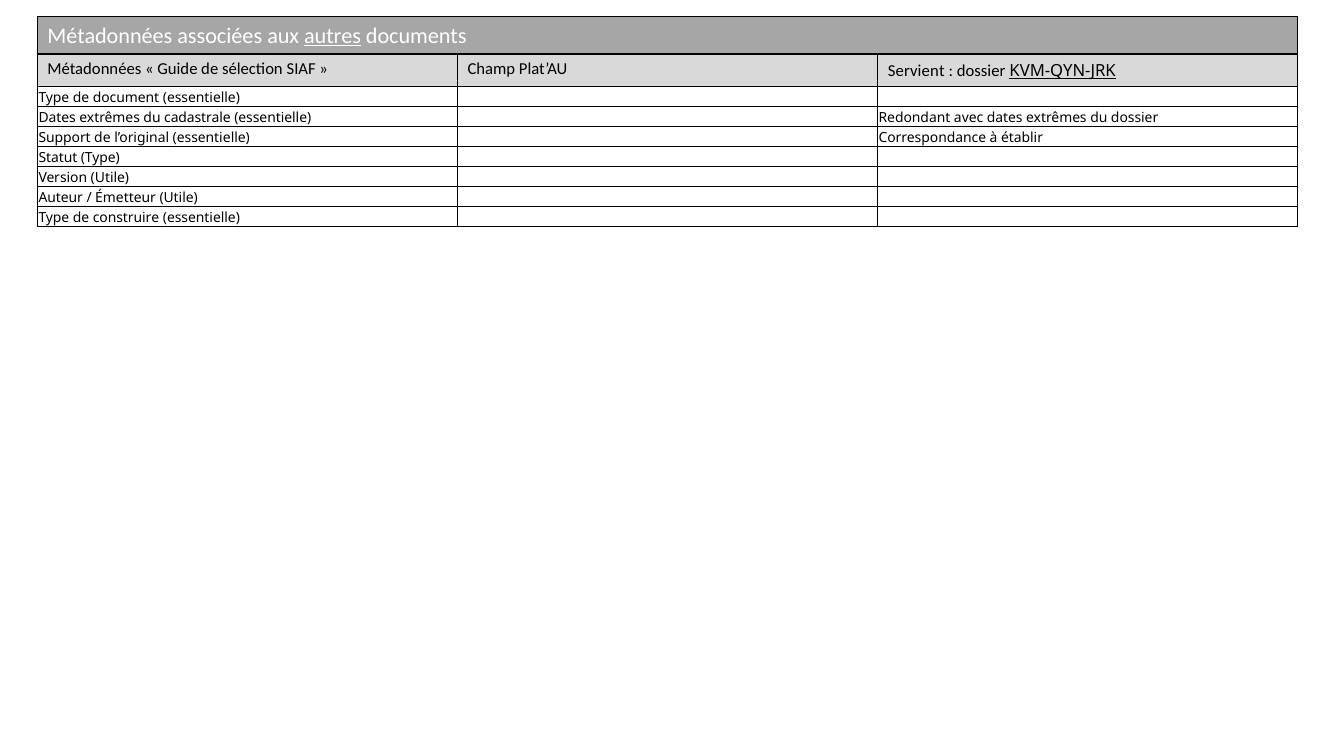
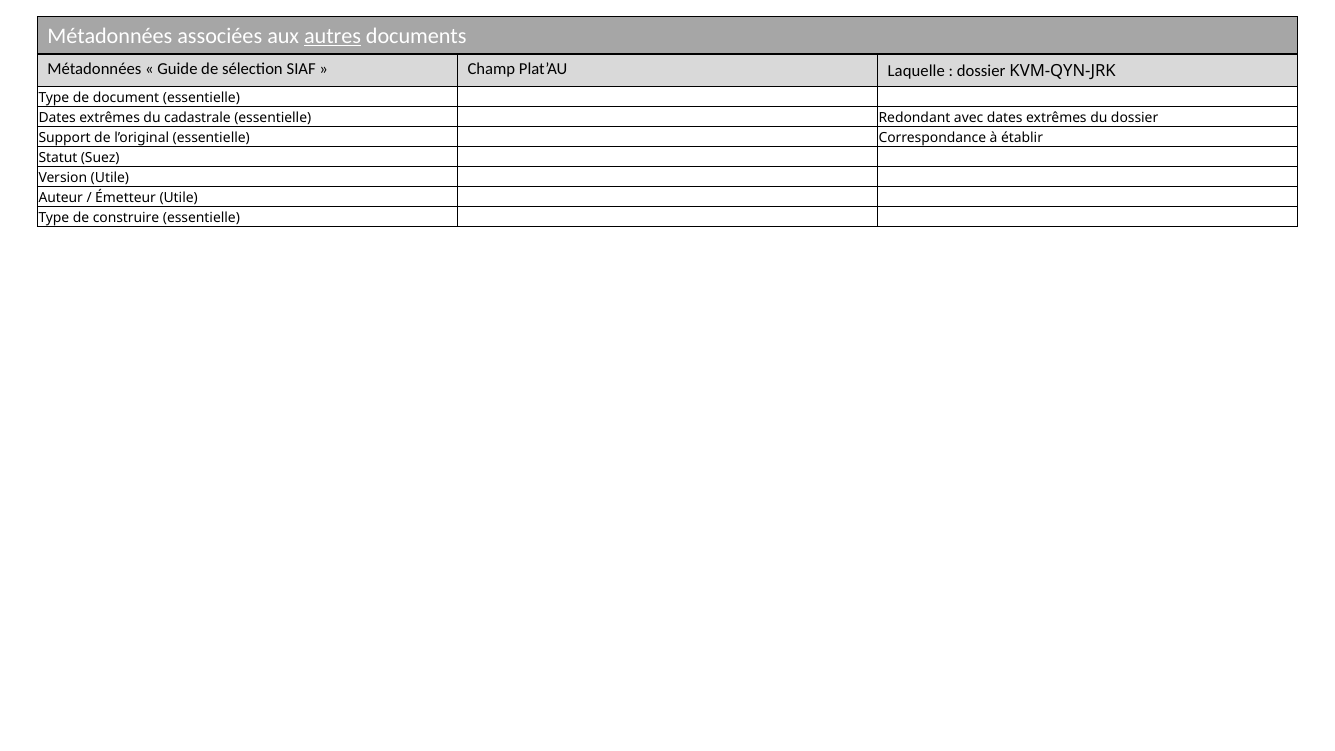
Servient: Servient -> Laquelle
KVM-QYN-JRK underline: present -> none
Statut Type: Type -> Suez
